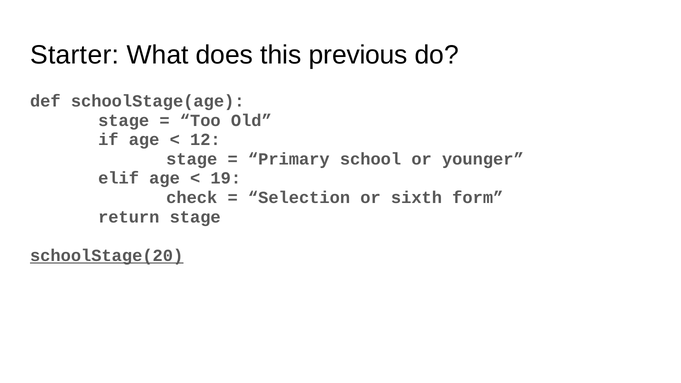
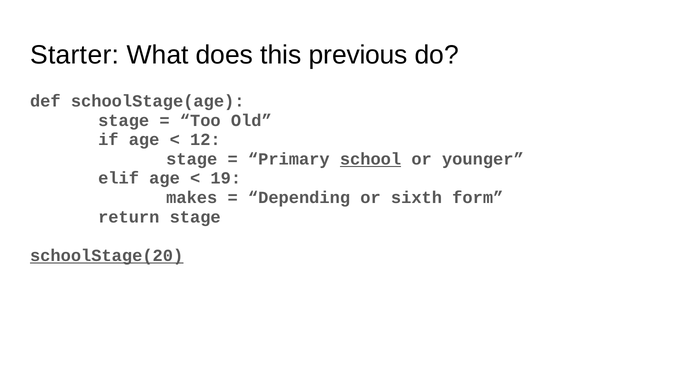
school underline: none -> present
check: check -> makes
Selection: Selection -> Depending
